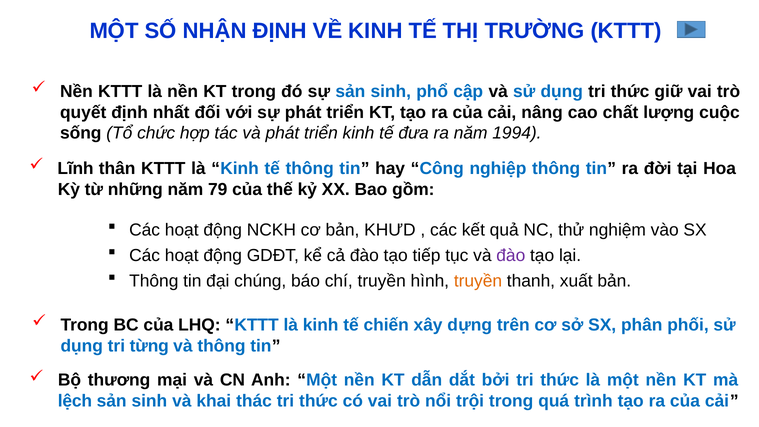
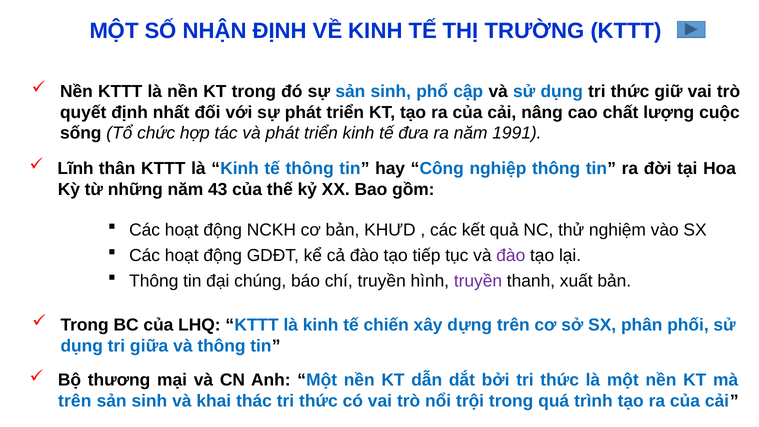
1994: 1994 -> 1991
79: 79 -> 43
truyền at (478, 281) colour: orange -> purple
từng: từng -> giữa
lệch at (75, 401): lệch -> trên
